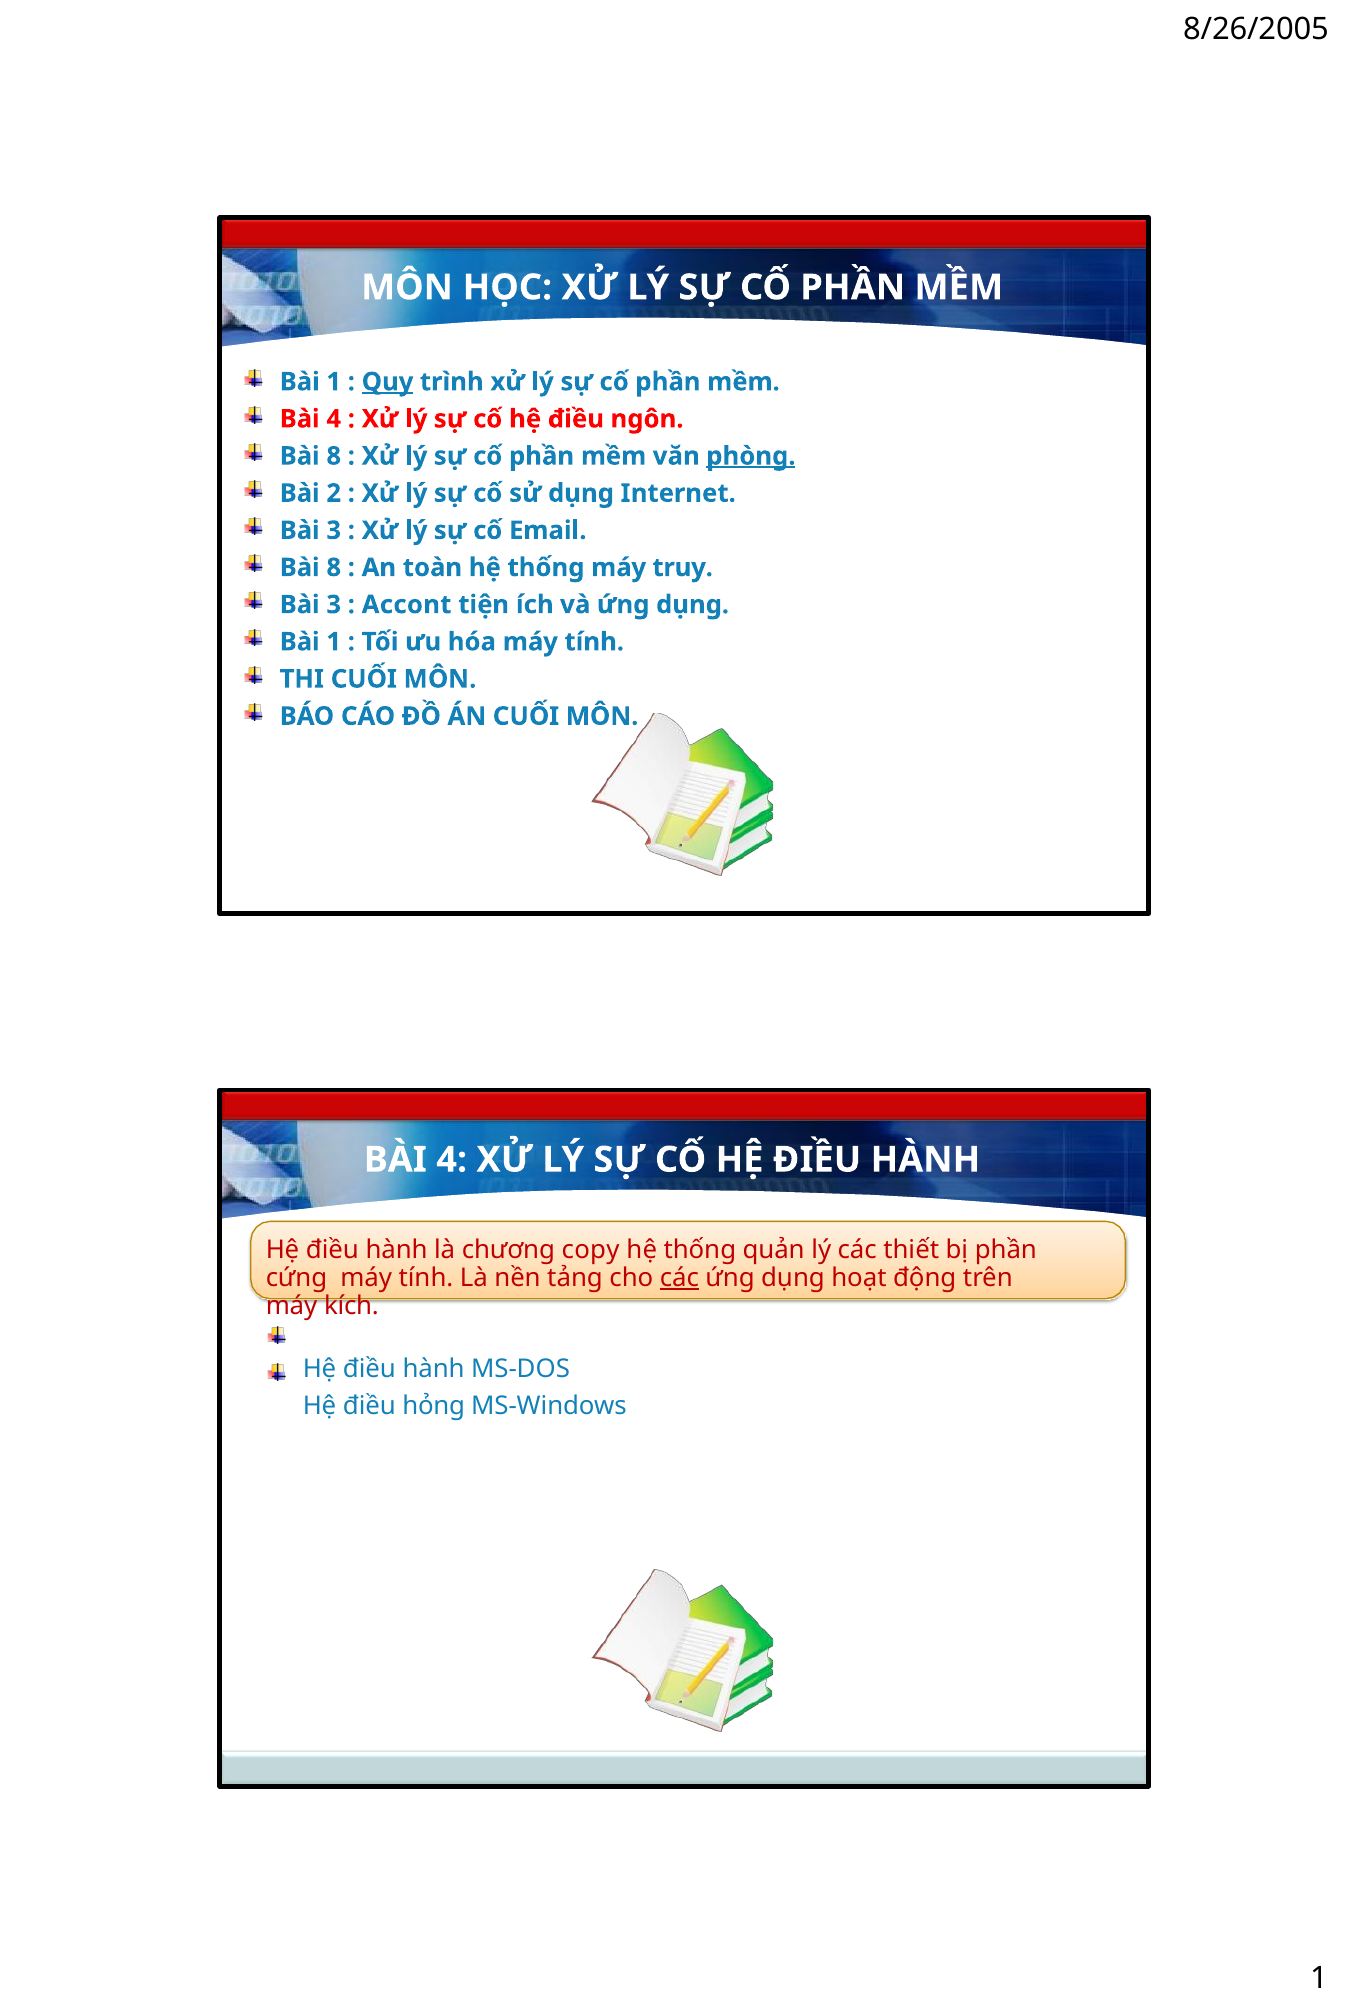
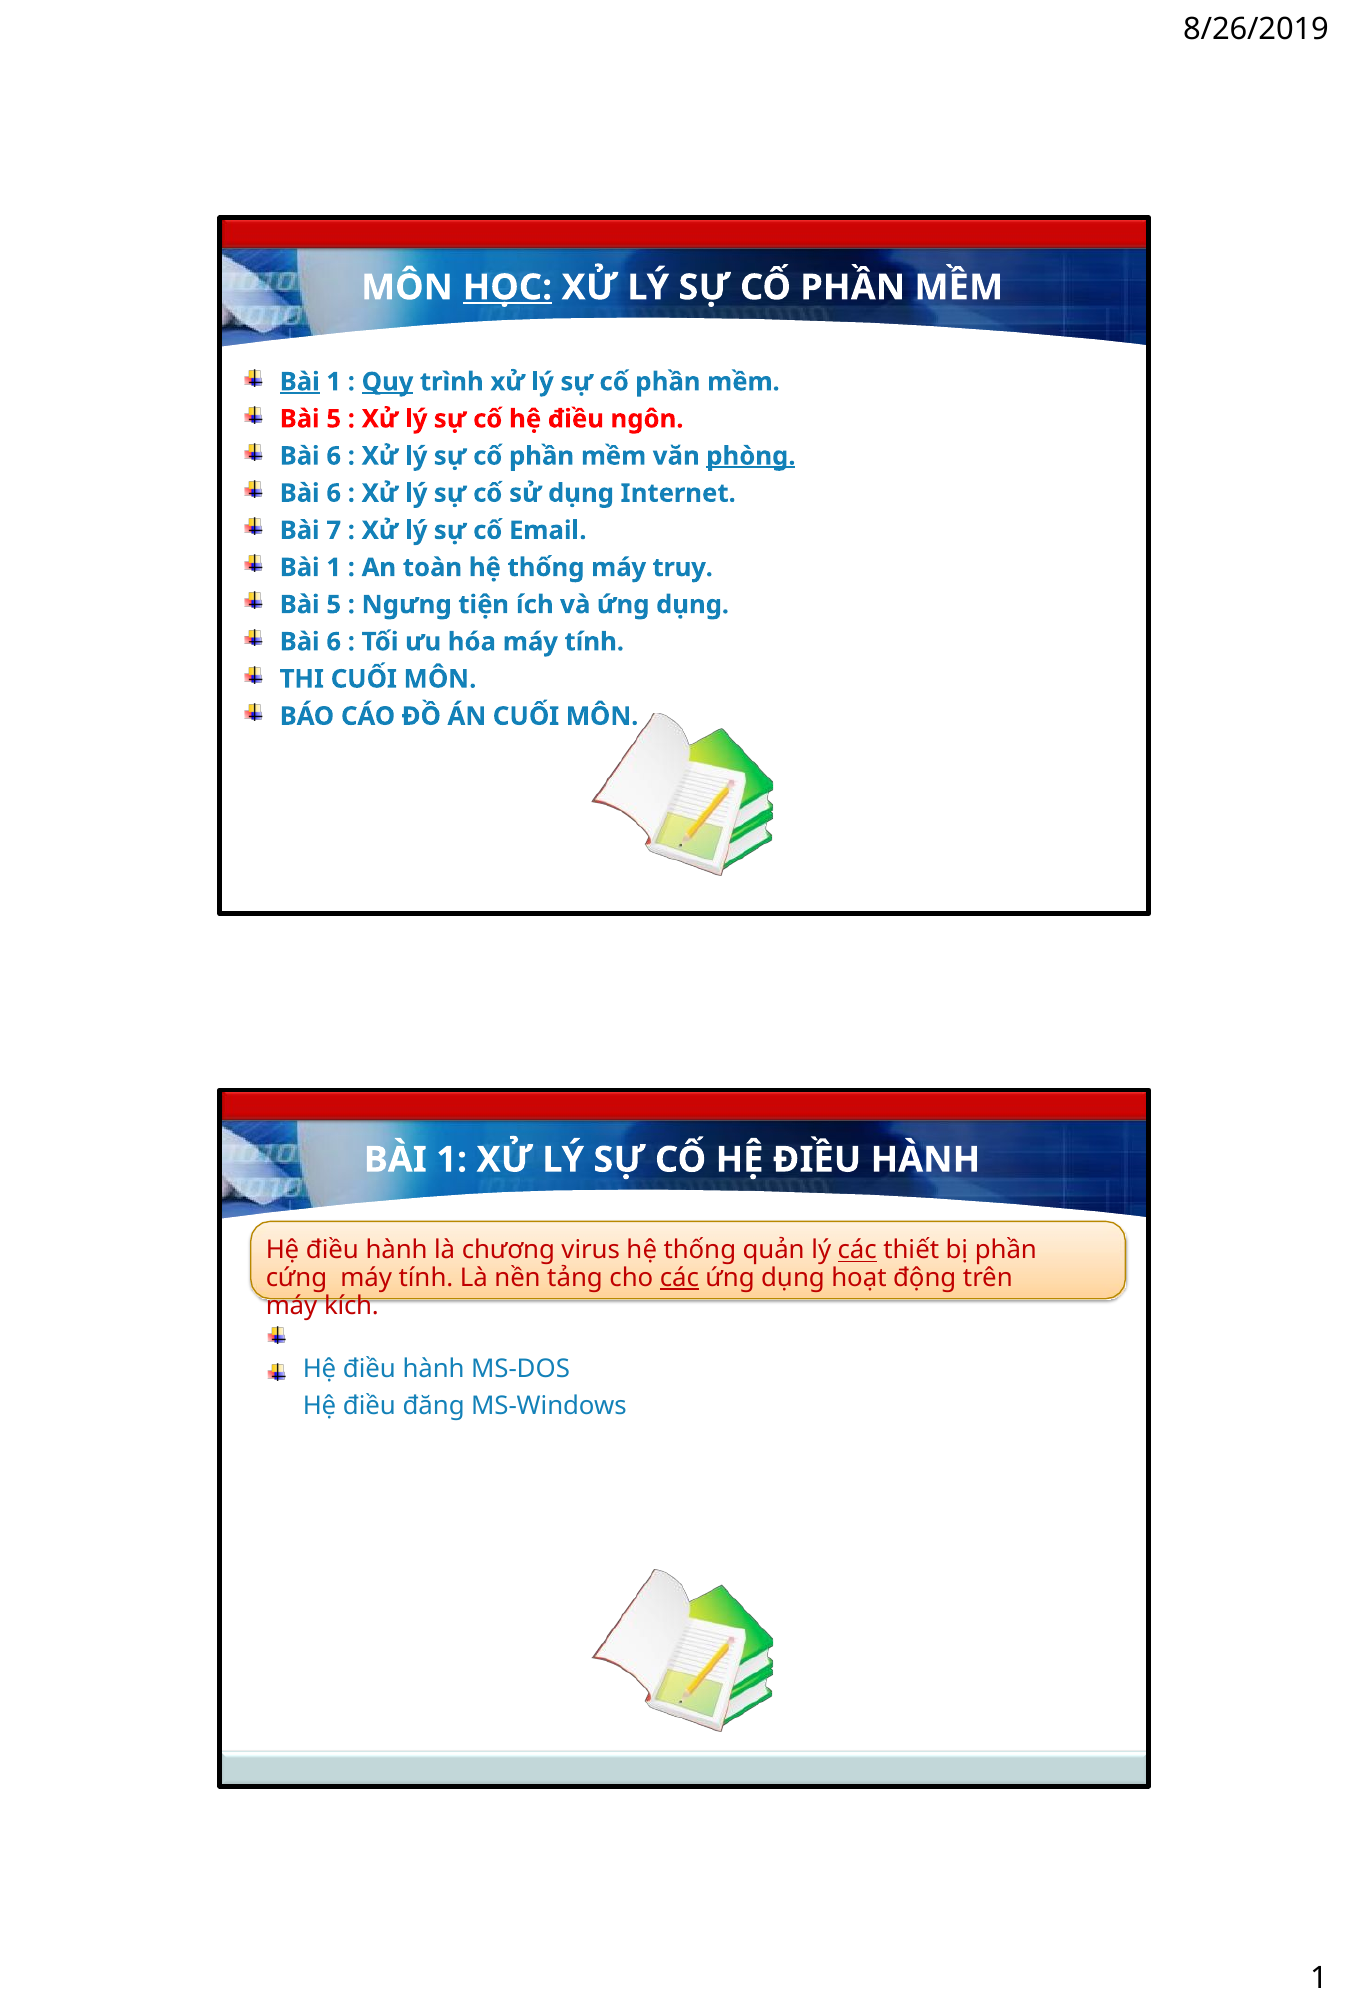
8/26/2005: 8/26/2005 -> 8/26/2019
HỌC underline: none -> present
Bài at (300, 382) underline: none -> present
4 at (334, 419): 4 -> 5
8 at (334, 456): 8 -> 6
2 at (334, 493): 2 -> 6
3 at (334, 531): 3 -> 7
8 at (334, 568): 8 -> 1
3 at (334, 605): 3 -> 5
Accont: Accont -> Ngưng
1 at (334, 642): 1 -> 6
4 at (452, 1160): 4 -> 1
copy: copy -> virus
các at (857, 1251) underline: none -> present
hỏng: hỏng -> đăng
